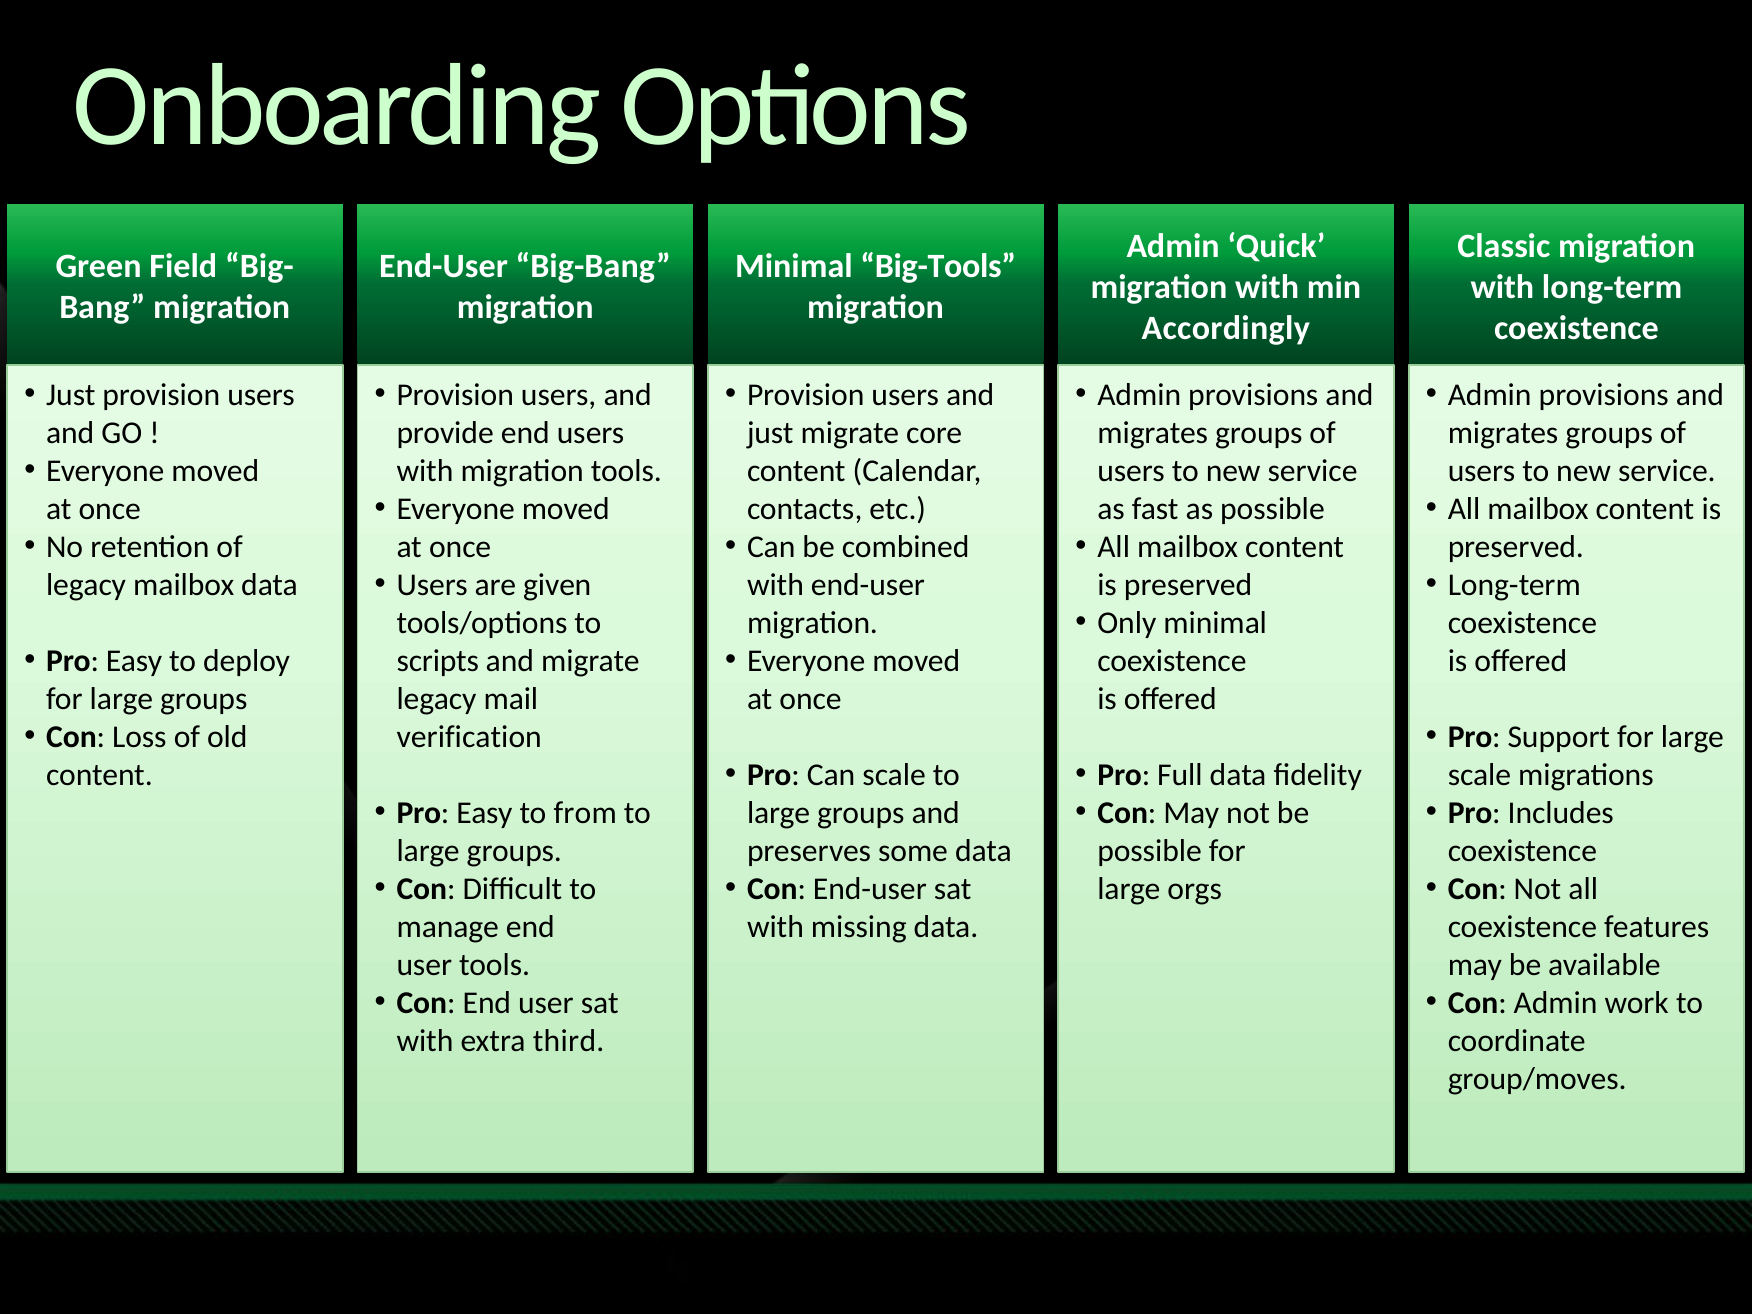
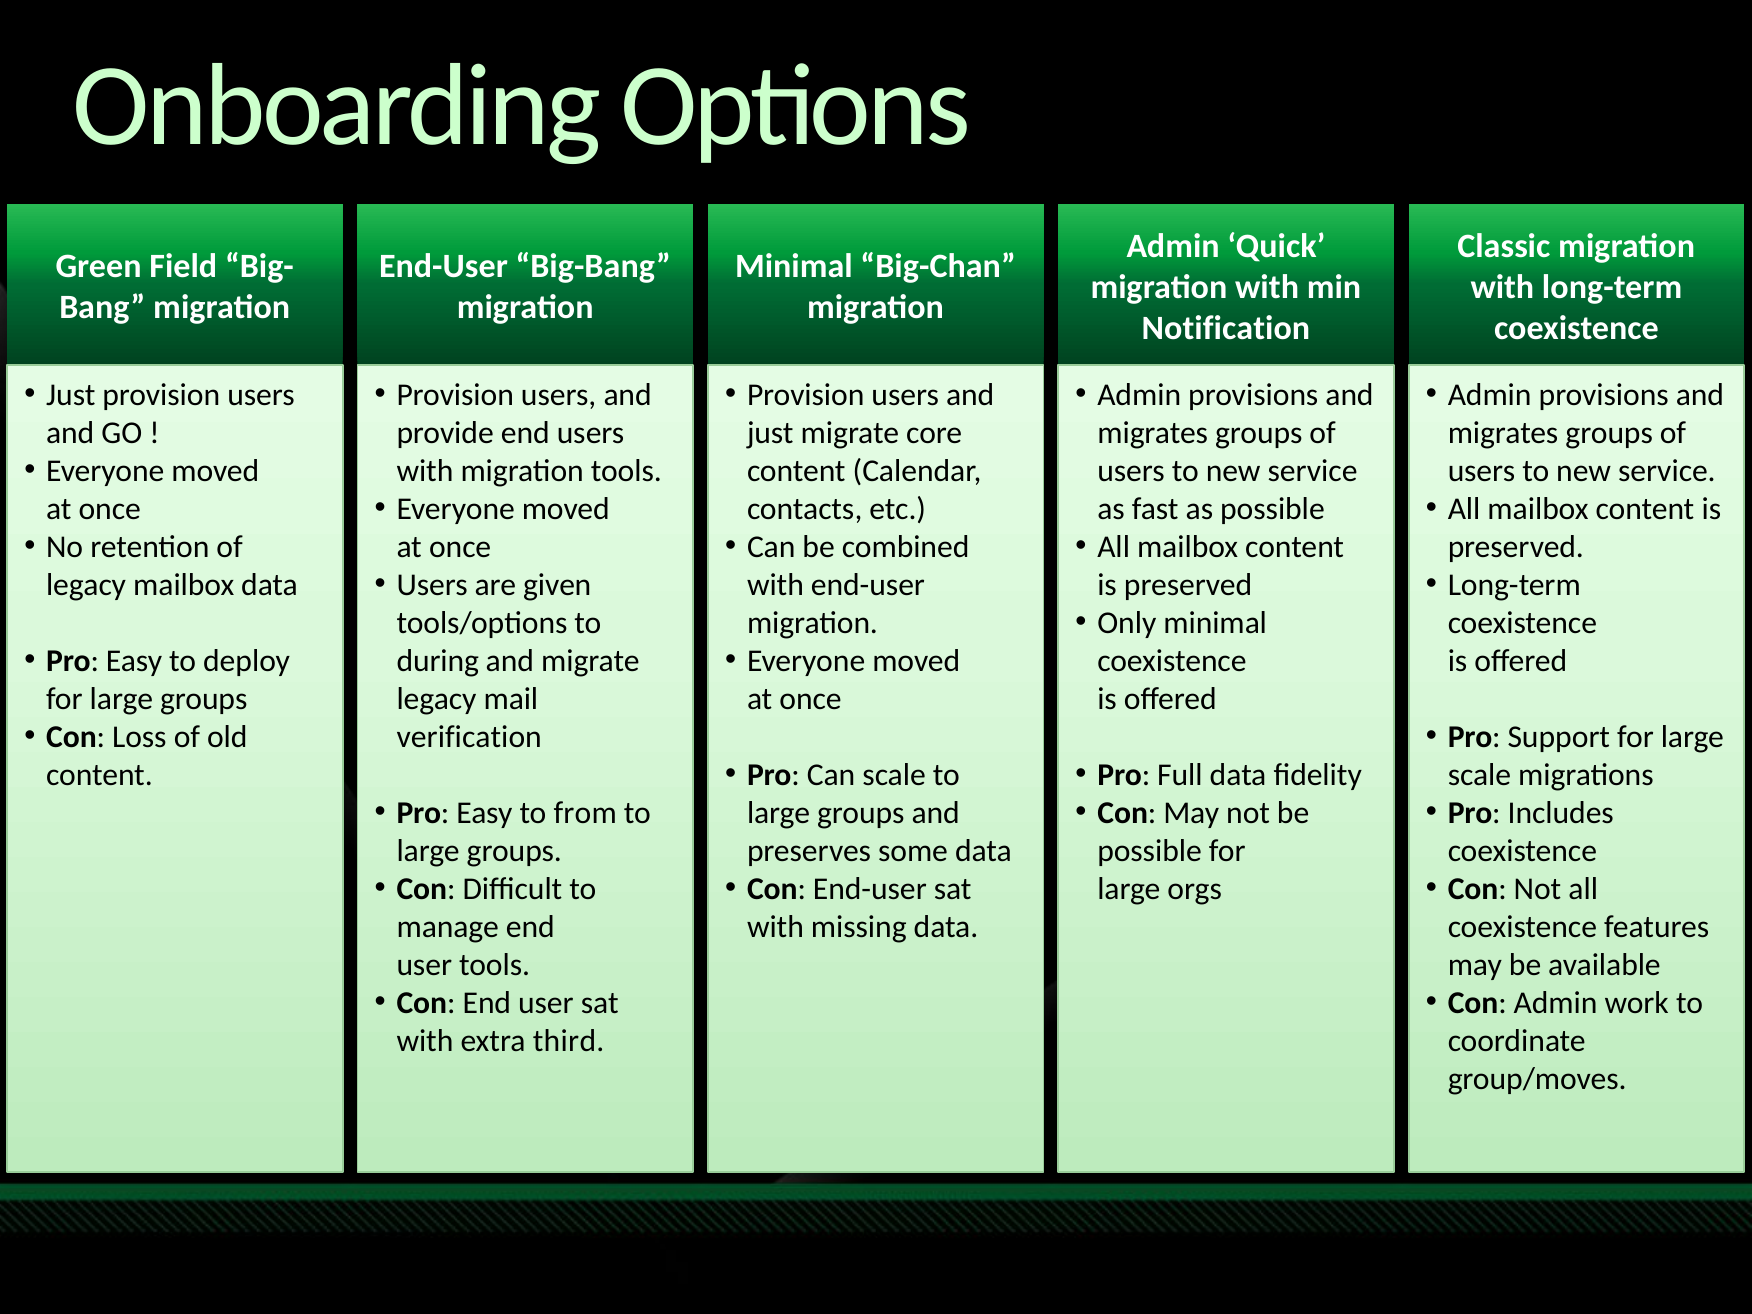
Big-Tools: Big-Tools -> Big-Chan
Accordingly: Accordingly -> Notification
scripts: scripts -> during
